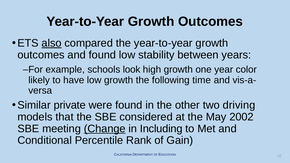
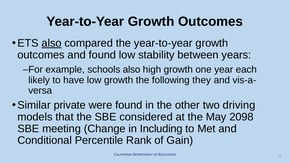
schools look: look -> also
color: color -> each
time: time -> they
2002: 2002 -> 2098
Change underline: present -> none
